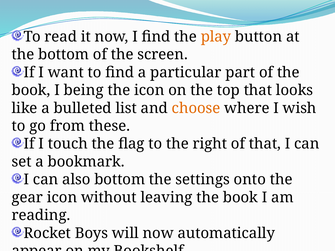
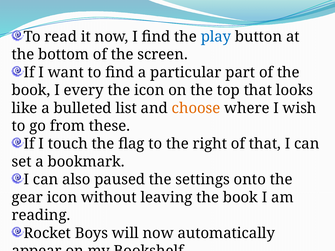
play colour: orange -> blue
being: being -> every
also bottom: bottom -> paused
